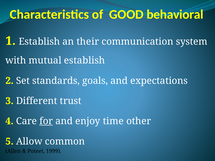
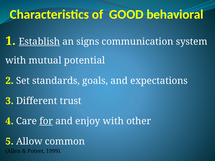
Establish at (39, 42) underline: none -> present
their: their -> signs
mutual establish: establish -> potential
enjoy time: time -> with
